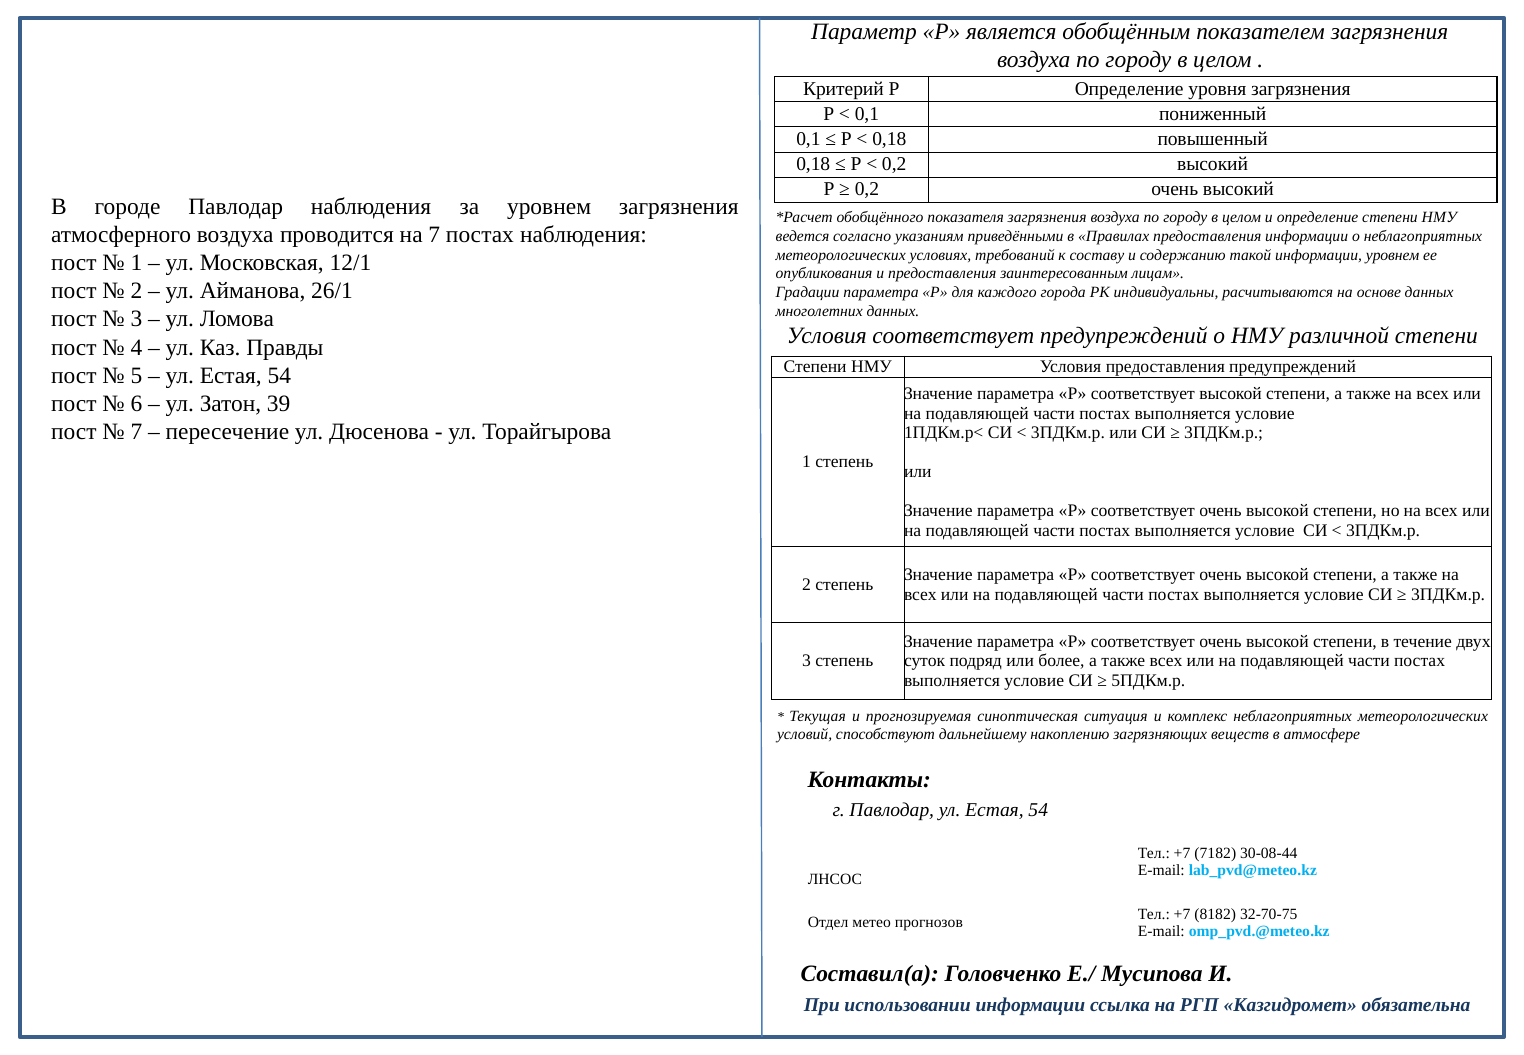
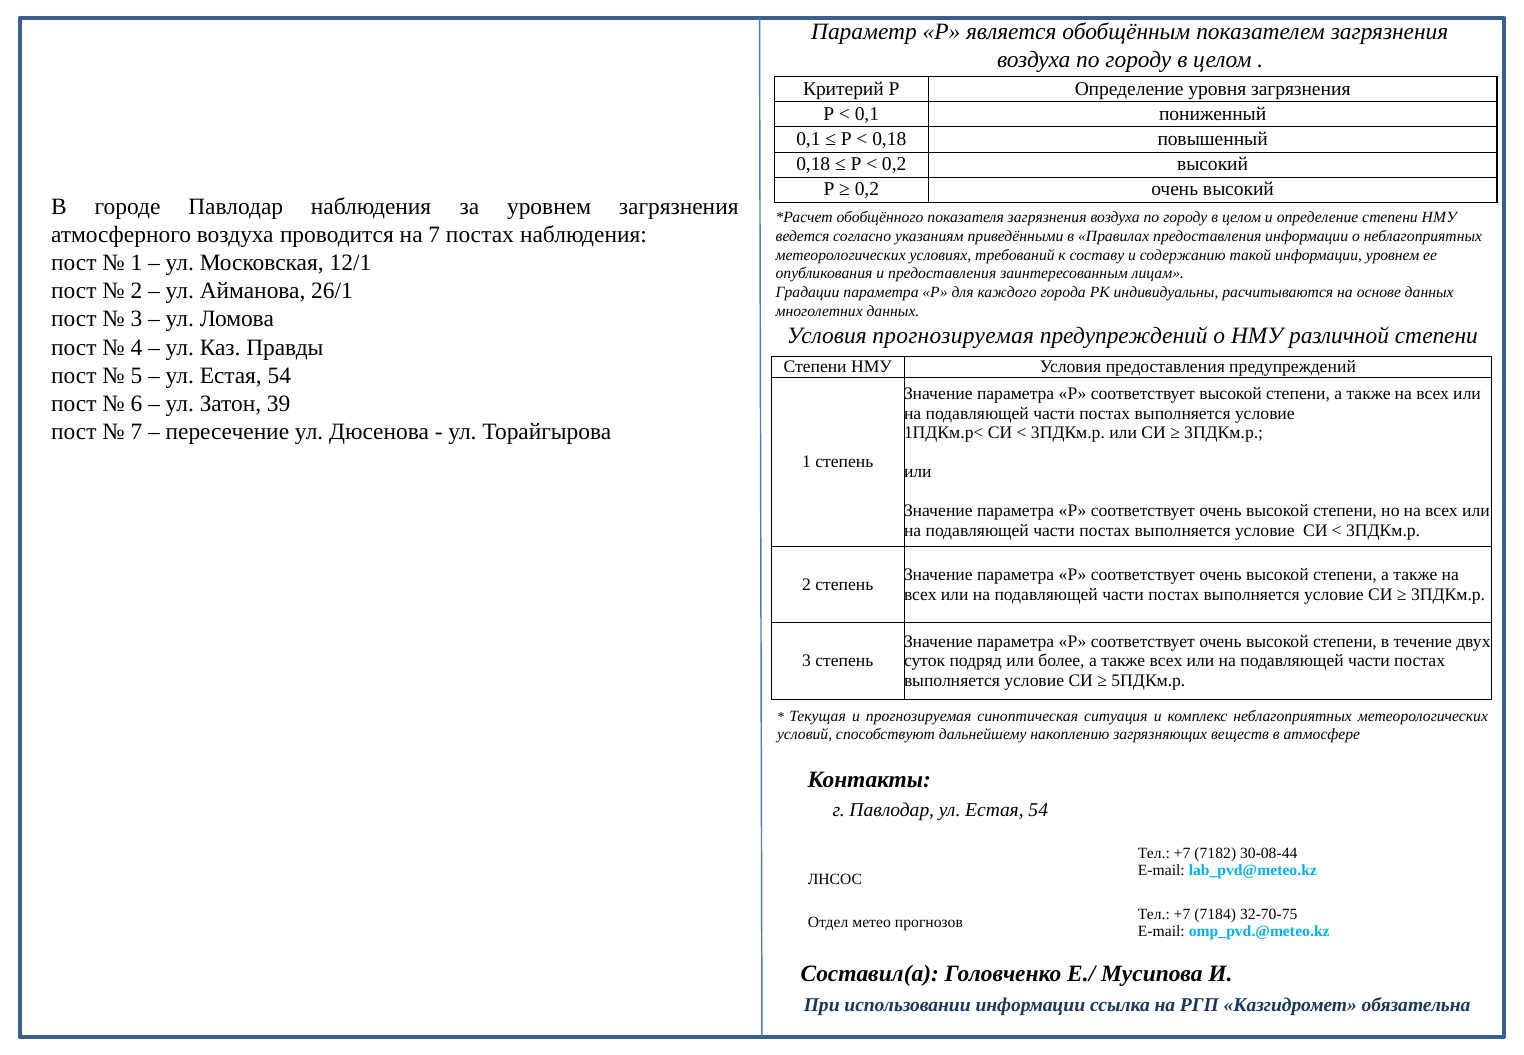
Условия соответствует: соответствует -> прогнозируемая
8182: 8182 -> 7184
